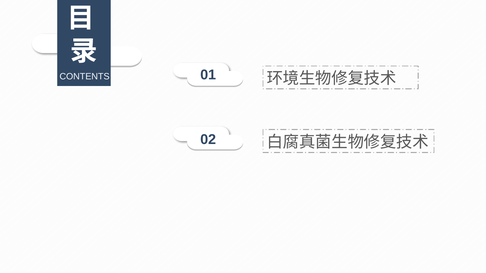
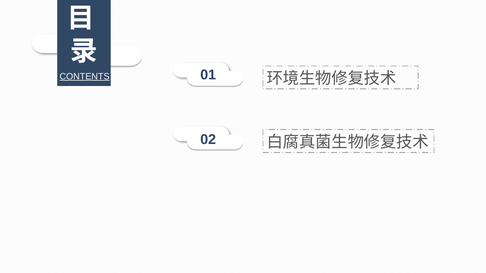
CONTENTS underline: none -> present
